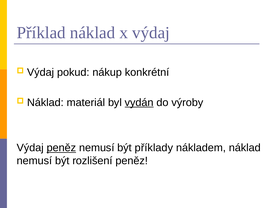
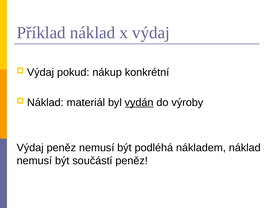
peněz at (61, 148) underline: present -> none
příklady: příklady -> podléhá
rozlišení: rozlišení -> součástí
